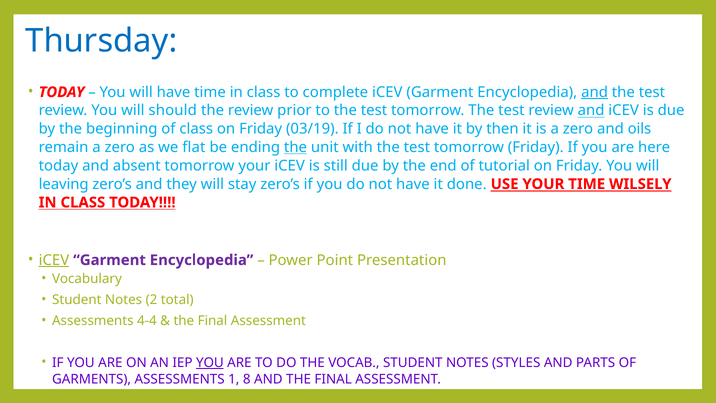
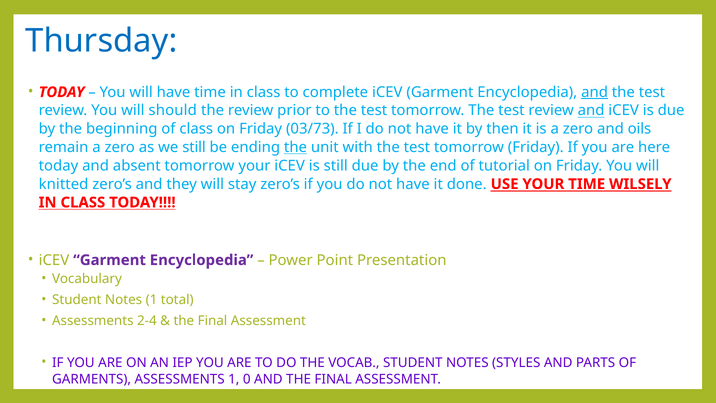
03/19: 03/19 -> 03/73
we flat: flat -> still
leaving: leaving -> knitted
iCEV at (54, 260) underline: present -> none
Notes 2: 2 -> 1
4-4: 4-4 -> 2-4
YOU at (210, 362) underline: present -> none
8: 8 -> 0
